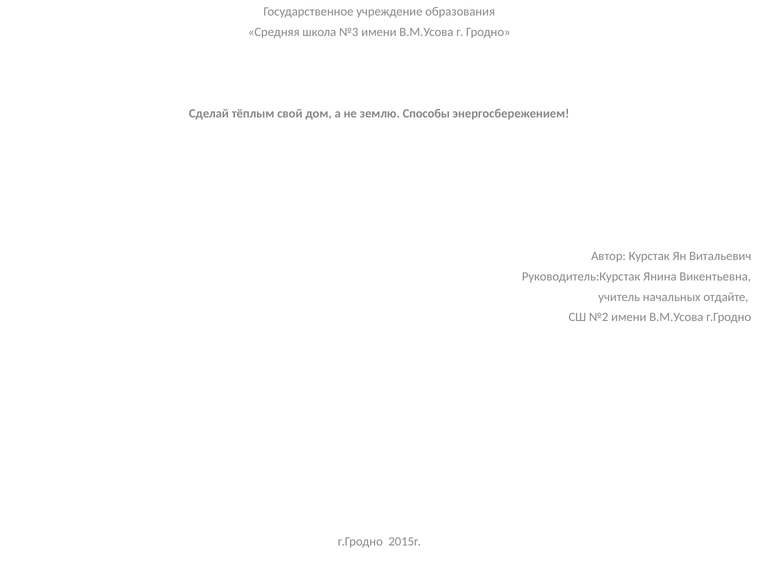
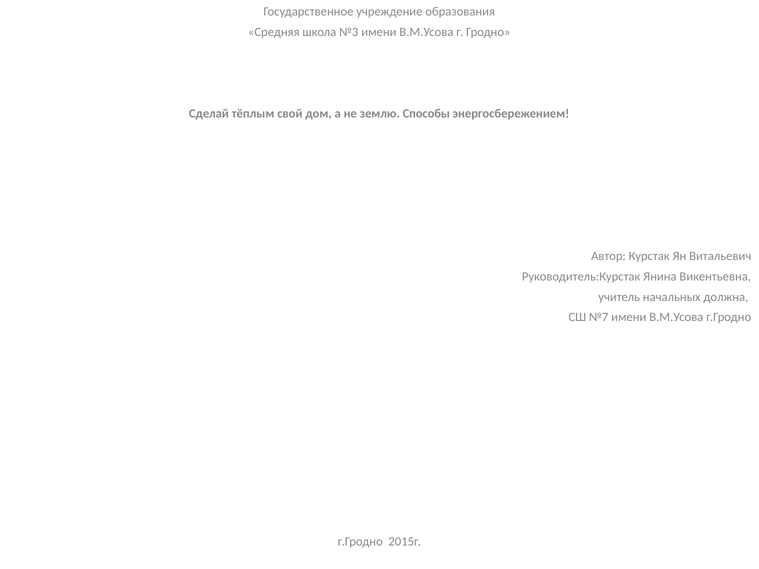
отдайте: отдайте -> должна
№2: №2 -> №7
